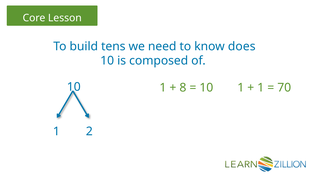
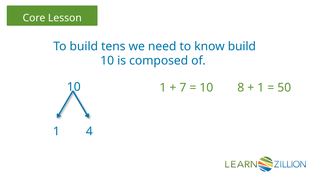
know does: does -> build
8: 8 -> 7
1 at (241, 88): 1 -> 8
70: 70 -> 50
2: 2 -> 4
